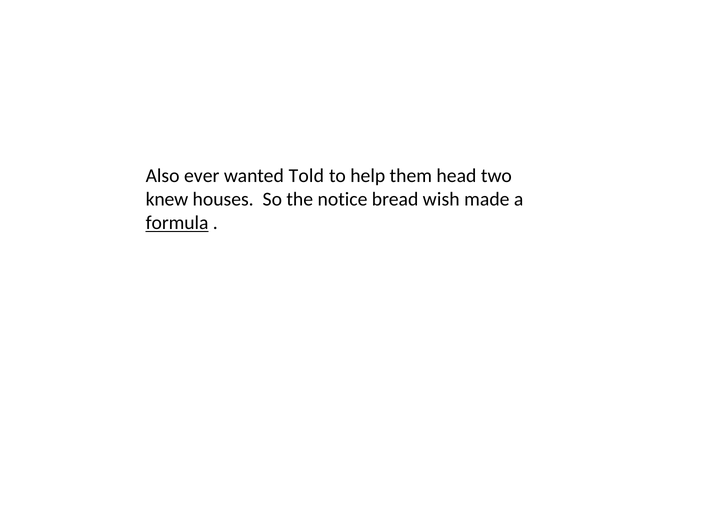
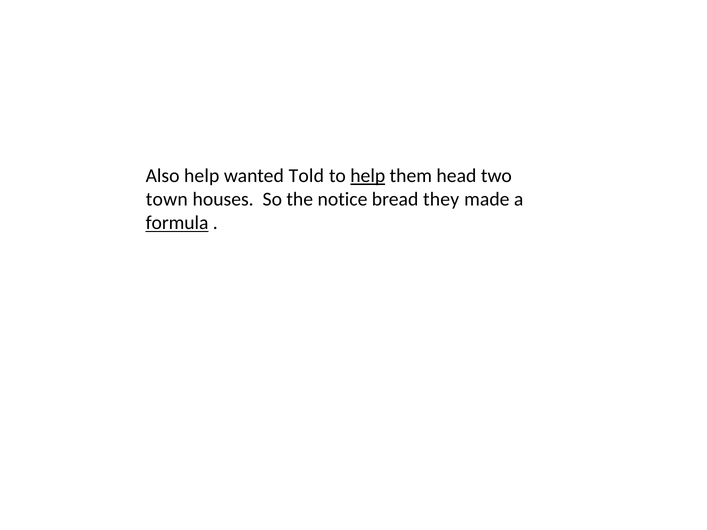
Also ever: ever -> help
help at (368, 176) underline: none -> present
knew: knew -> town
wish: wish -> they
